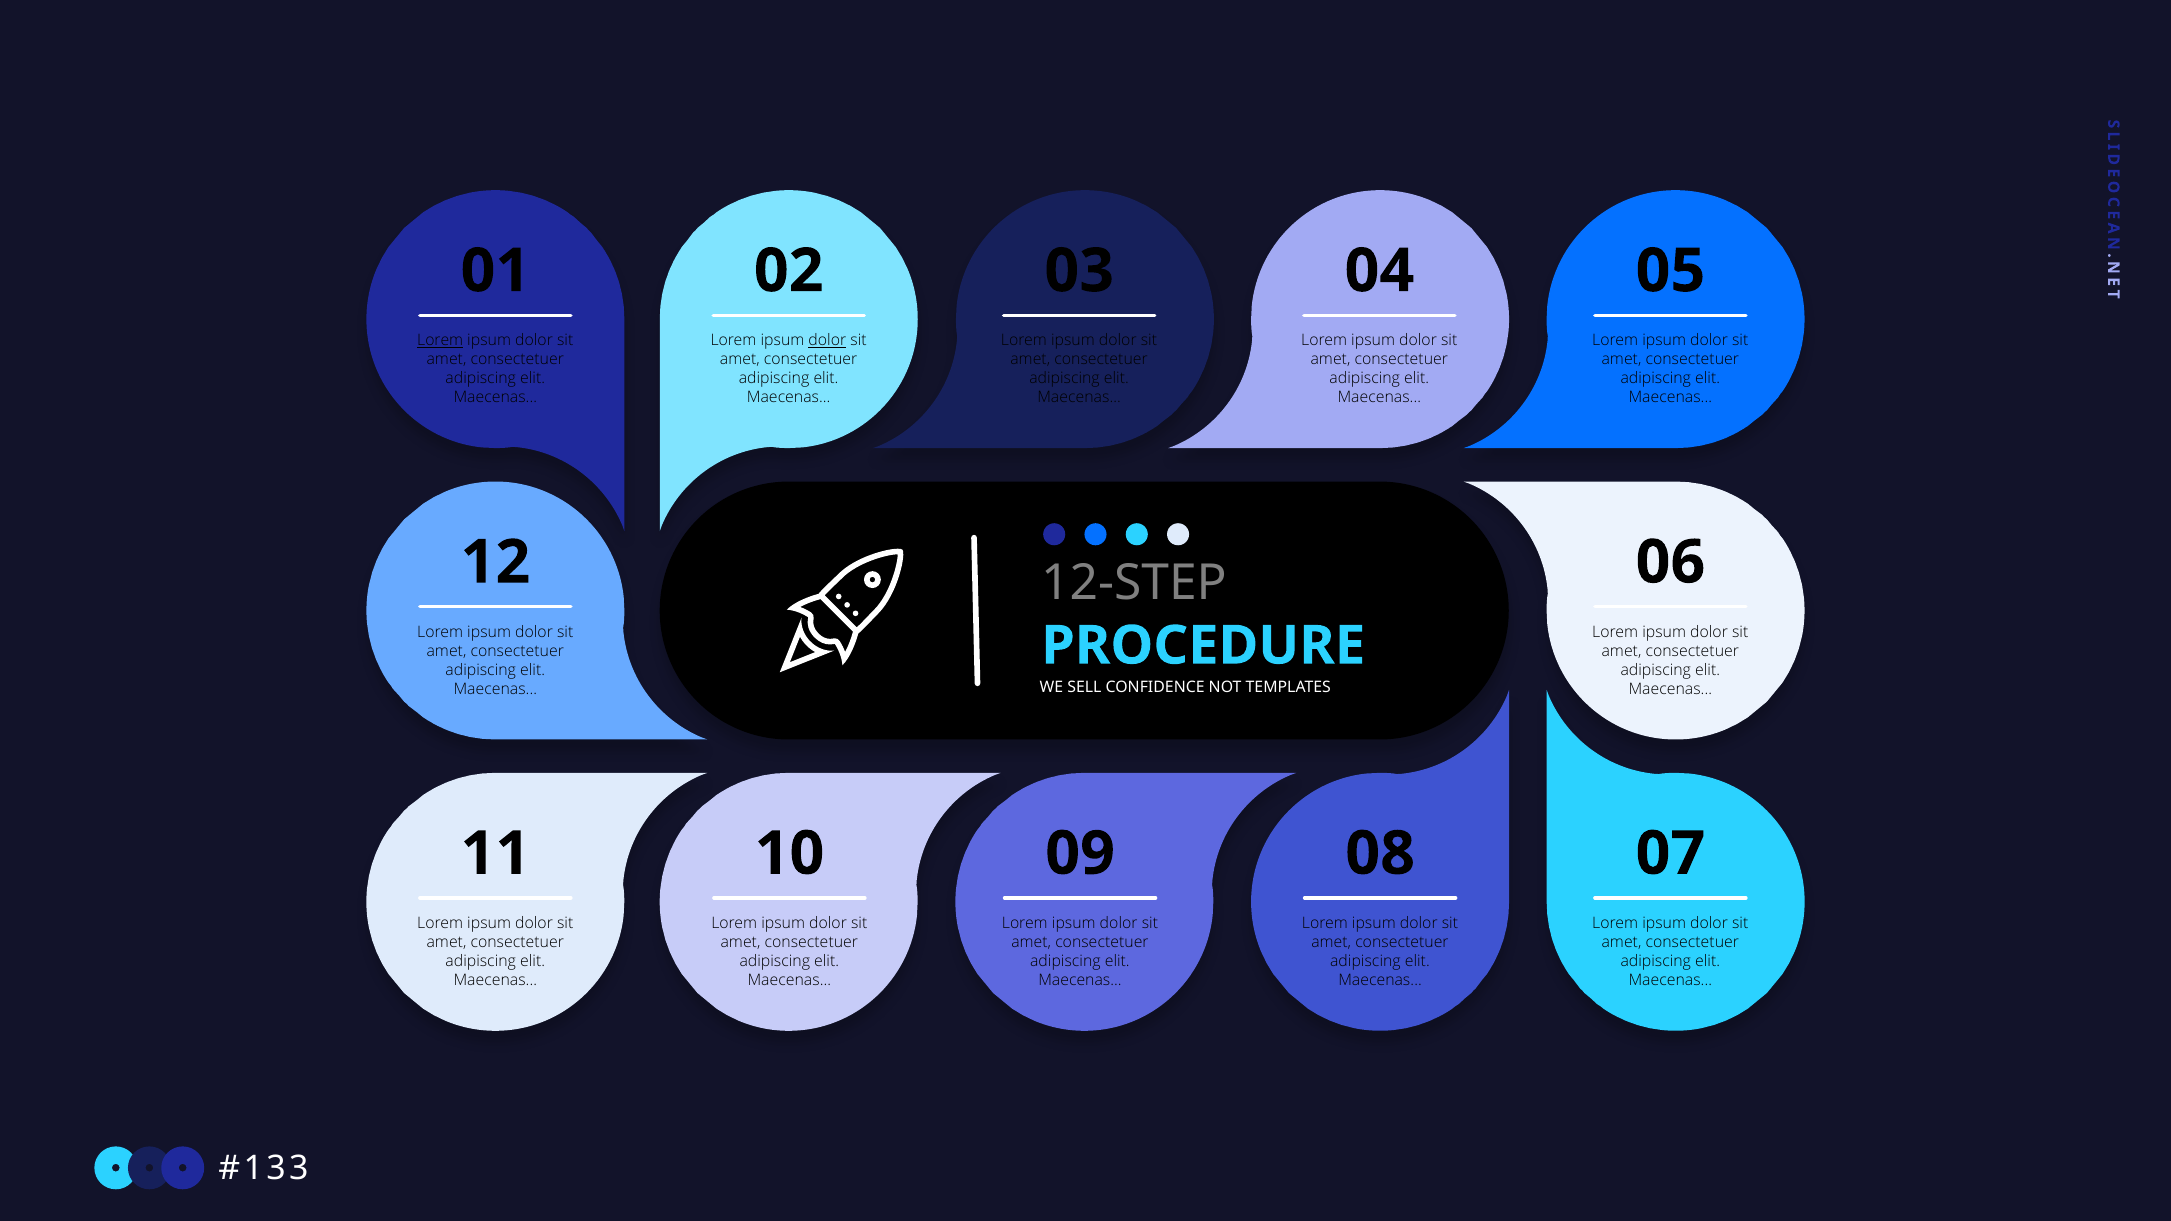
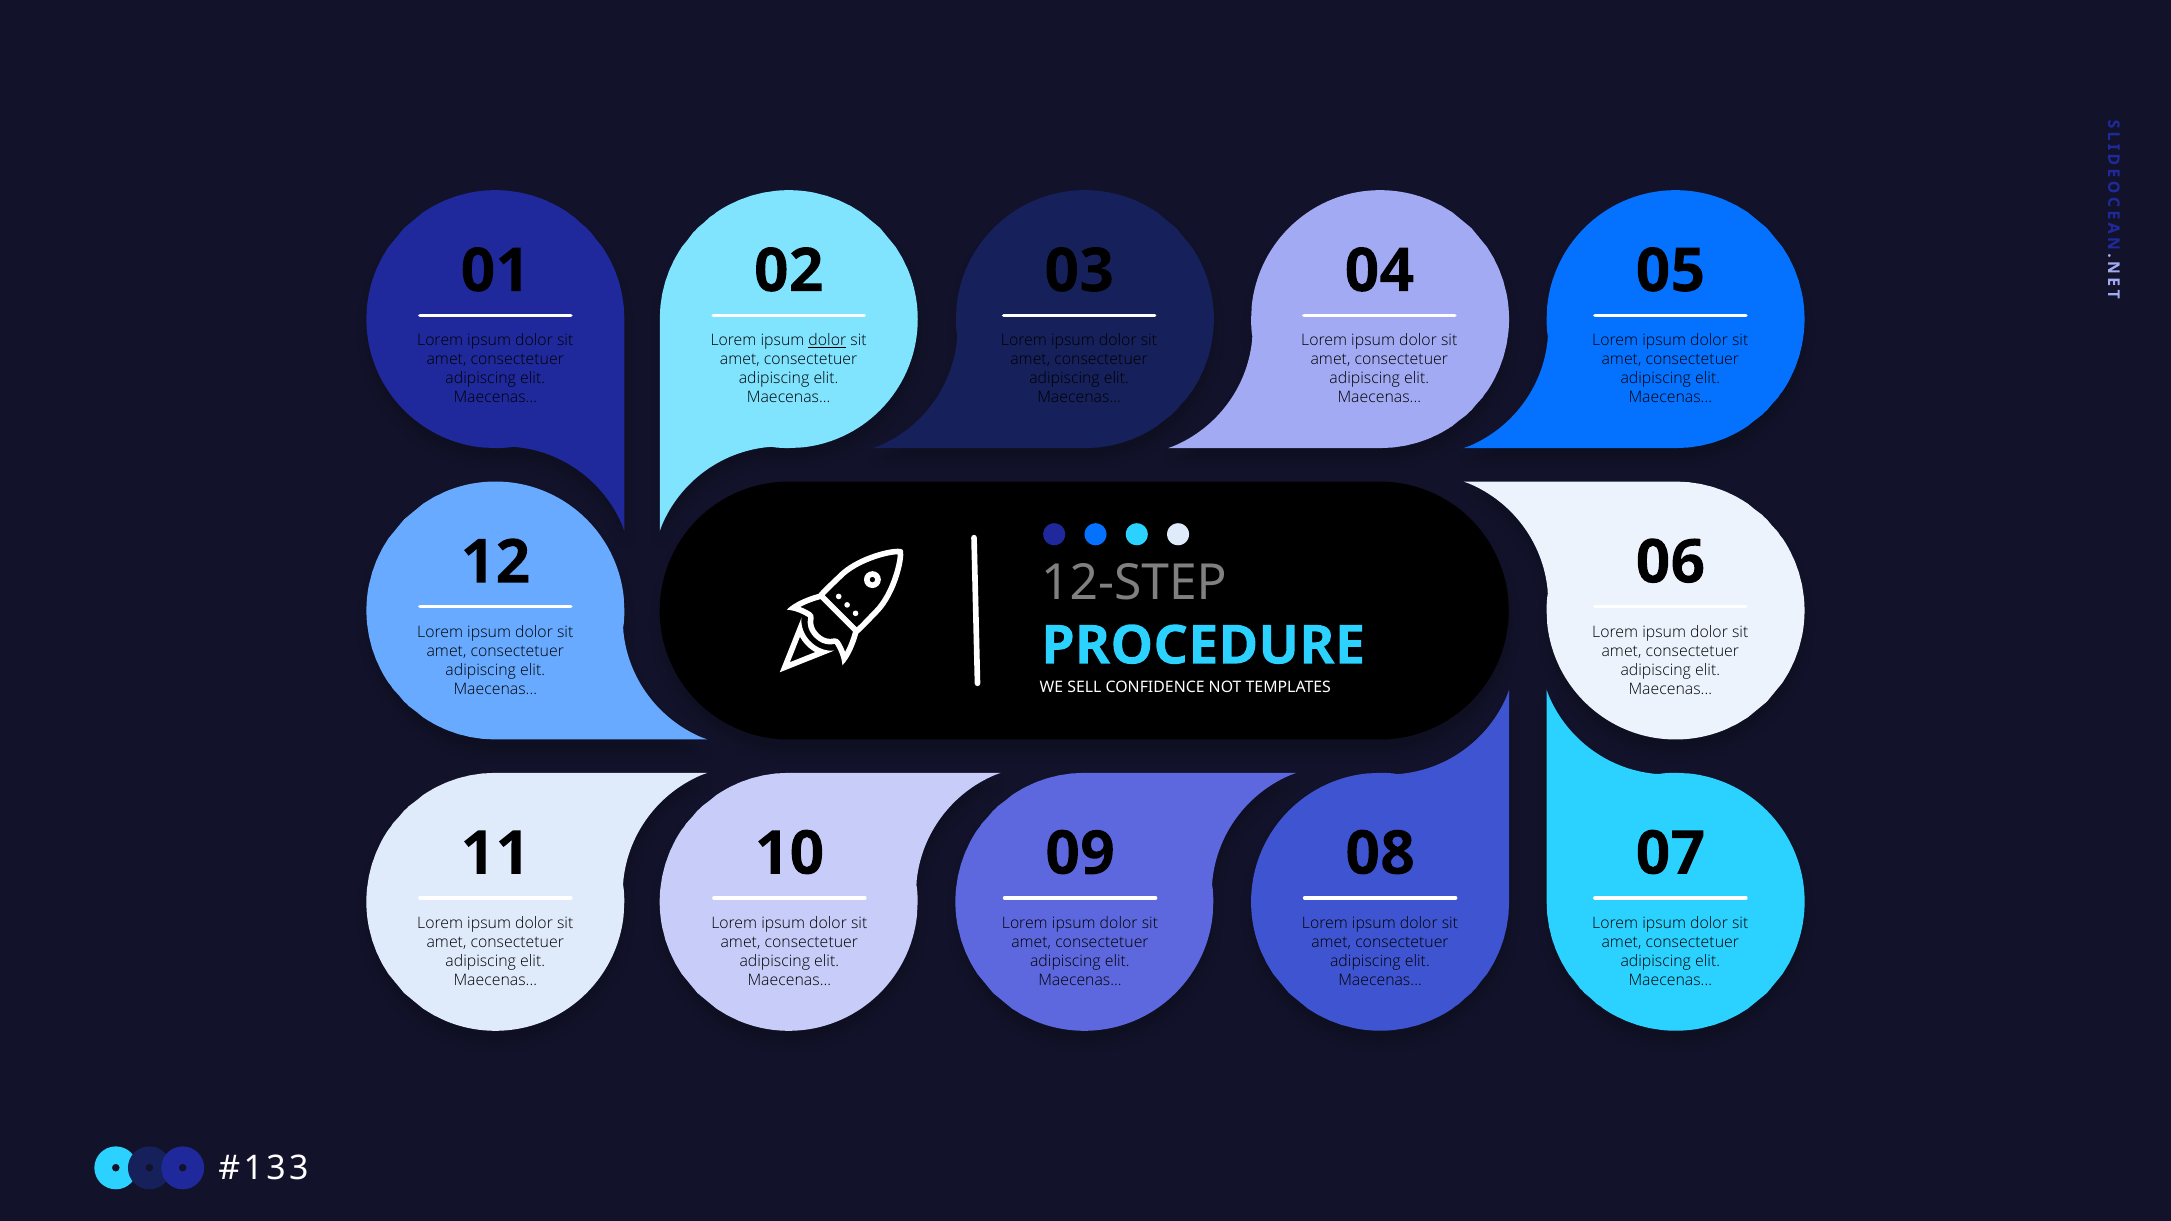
Lorem at (440, 341) underline: present -> none
